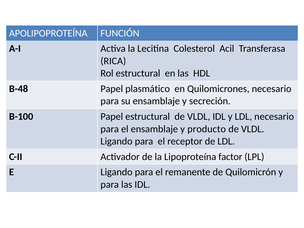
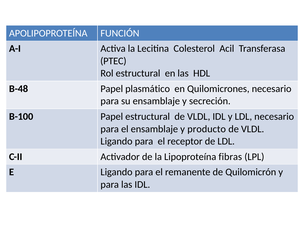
RICA: RICA -> PTEC
factor: factor -> fibras
